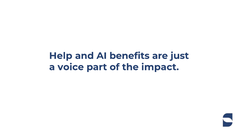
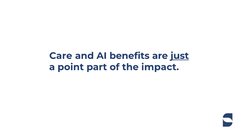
Help: Help -> Care
just underline: none -> present
voice: voice -> point
